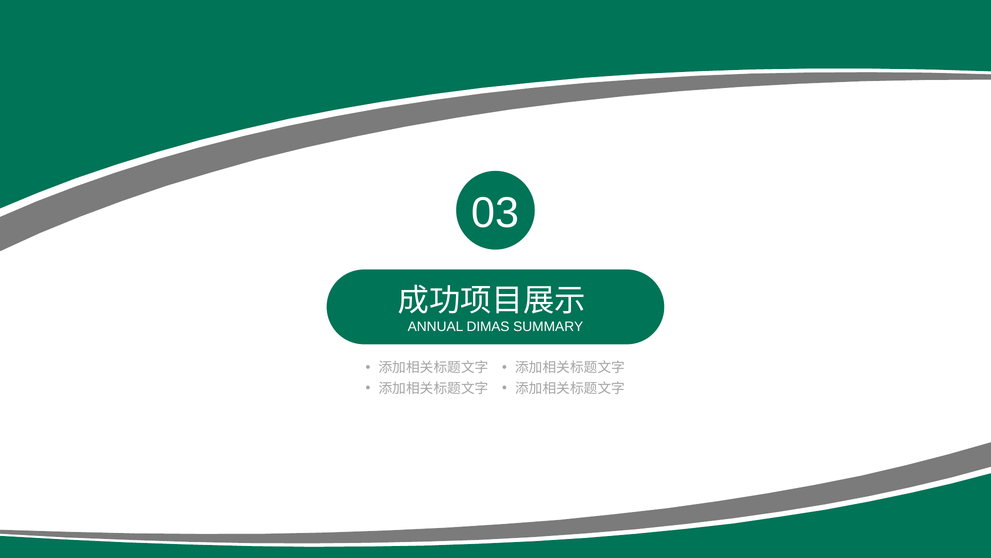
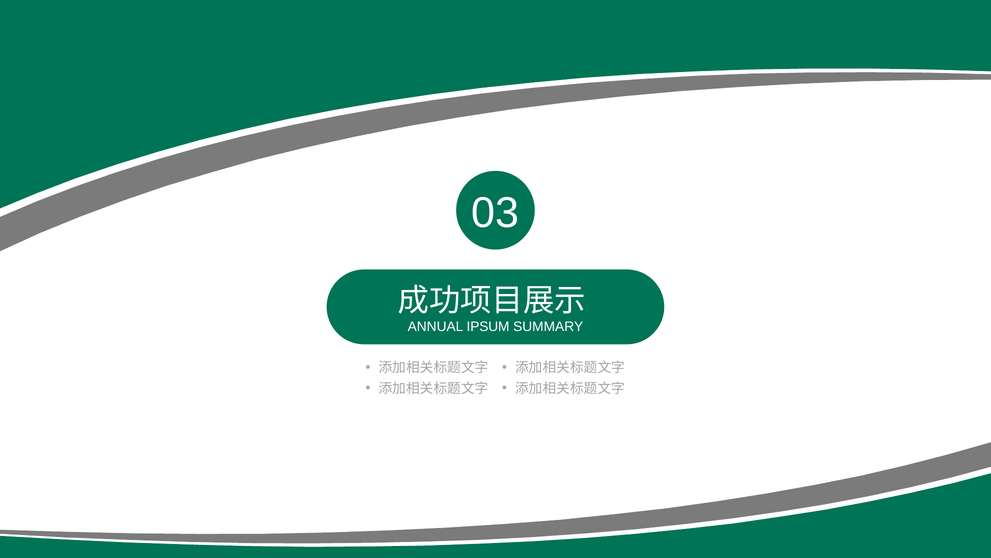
DIMAS: DIMAS -> IPSUM
